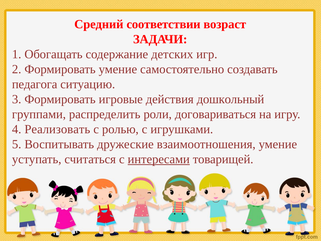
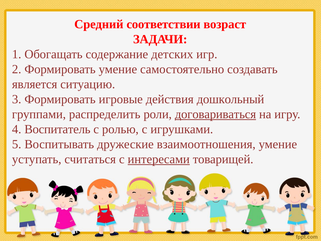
педагога: педагога -> является
договариваться underline: none -> present
Реализовать: Реализовать -> Воспитатель
